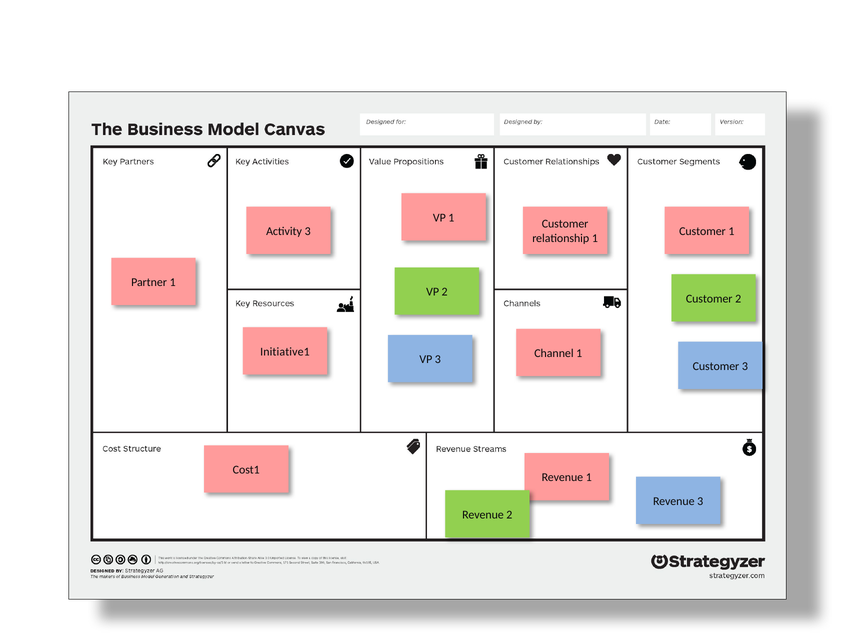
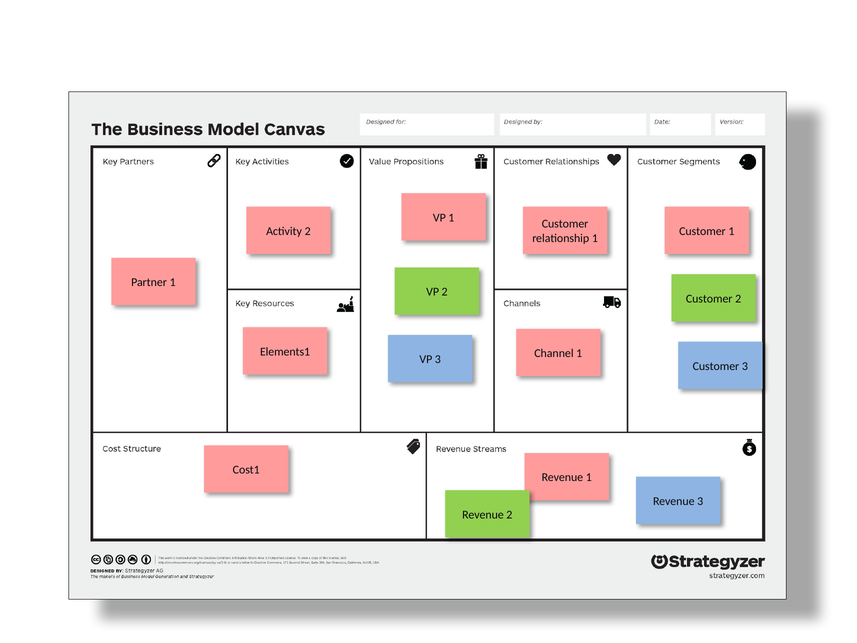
Activity 3: 3 -> 2
Initiative1: Initiative1 -> Elements1
